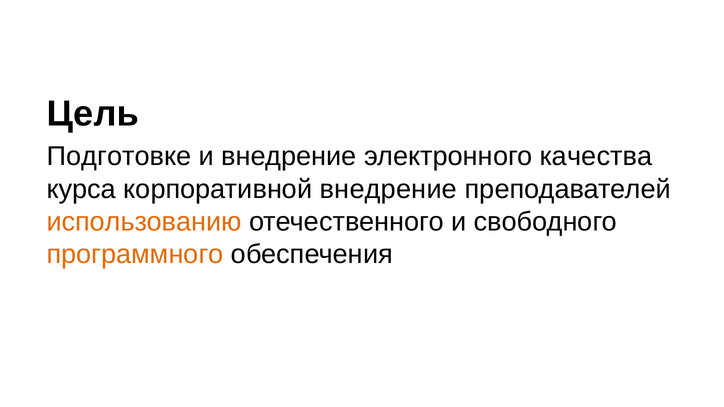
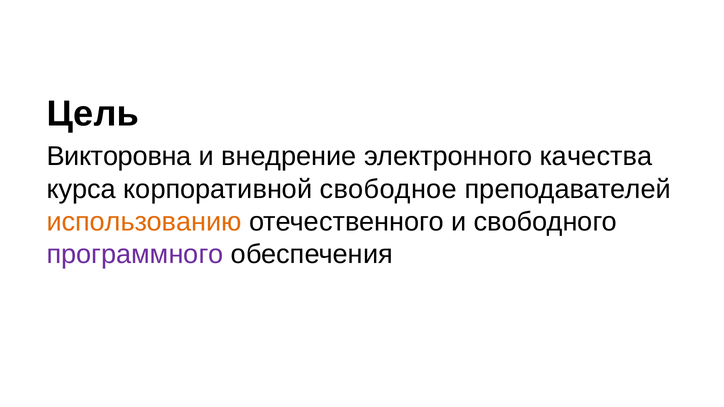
Подготовке: Подготовке -> Викторовна
корпоративной внедрение: внедрение -> свободное
программного colour: orange -> purple
